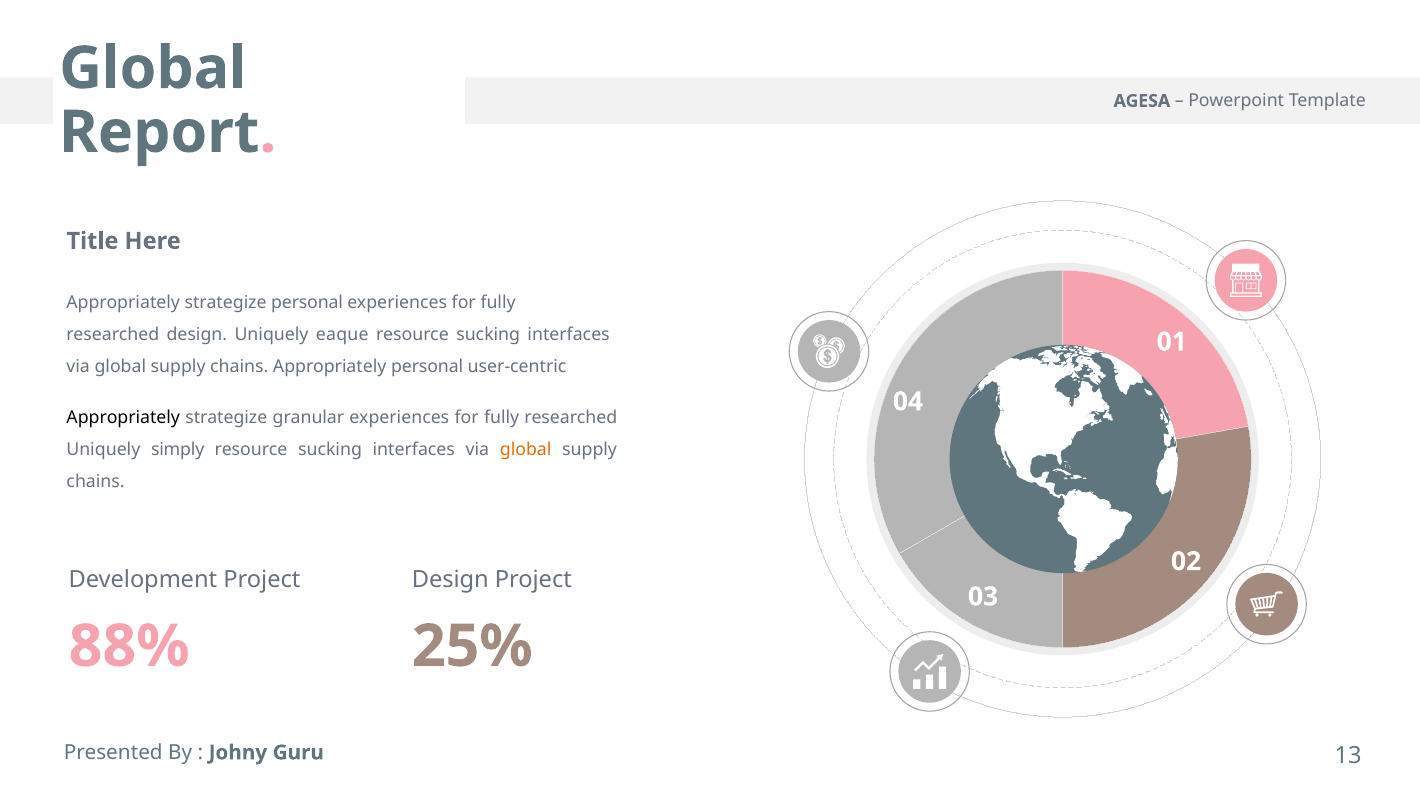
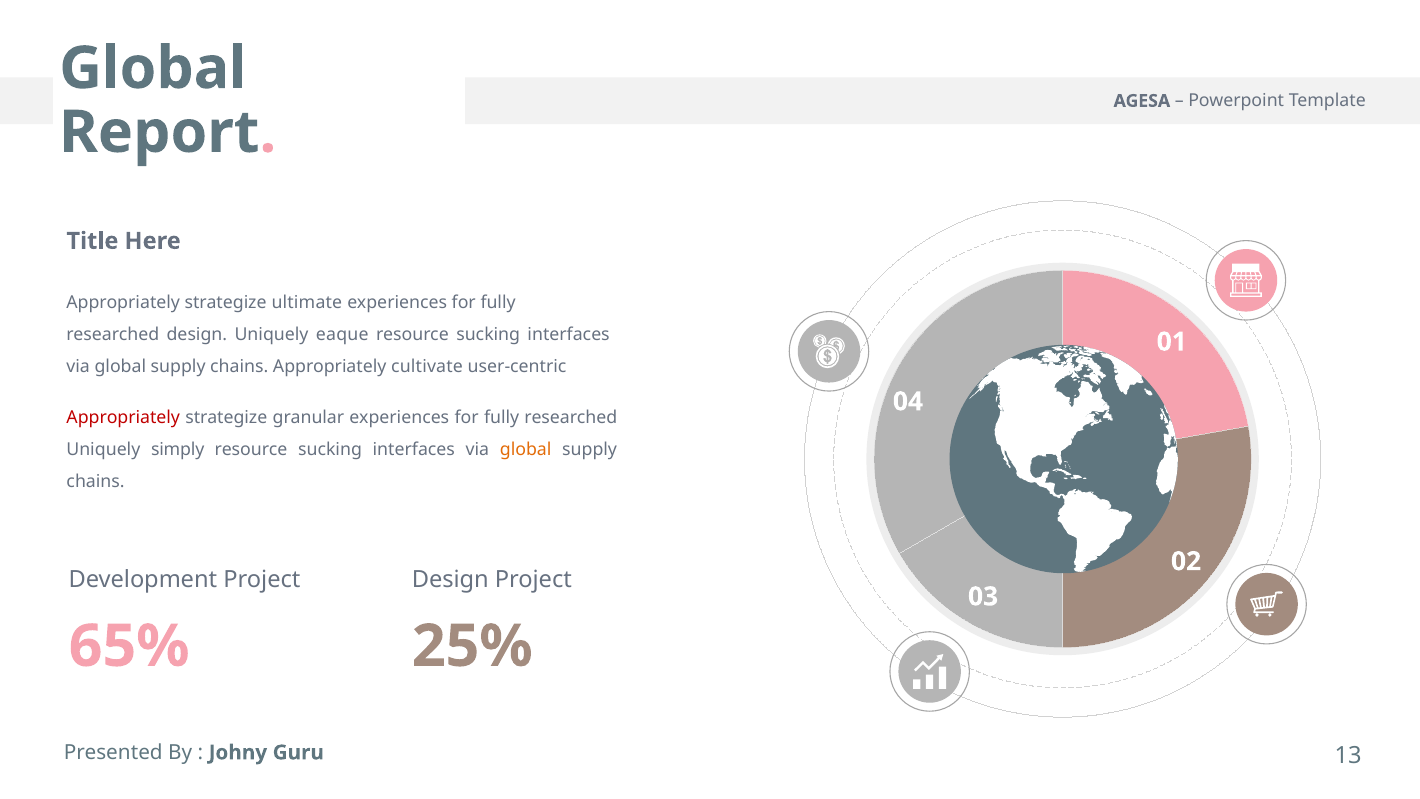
strategize personal: personal -> ultimate
Appropriately personal: personal -> cultivate
Appropriately at (123, 417) colour: black -> red
88%: 88% -> 65%
